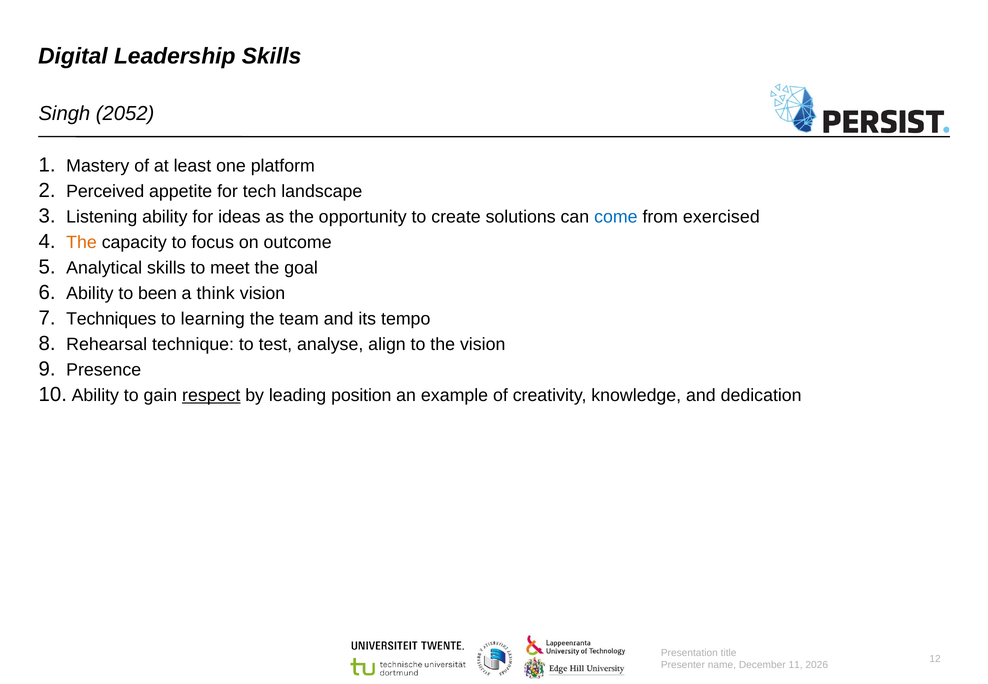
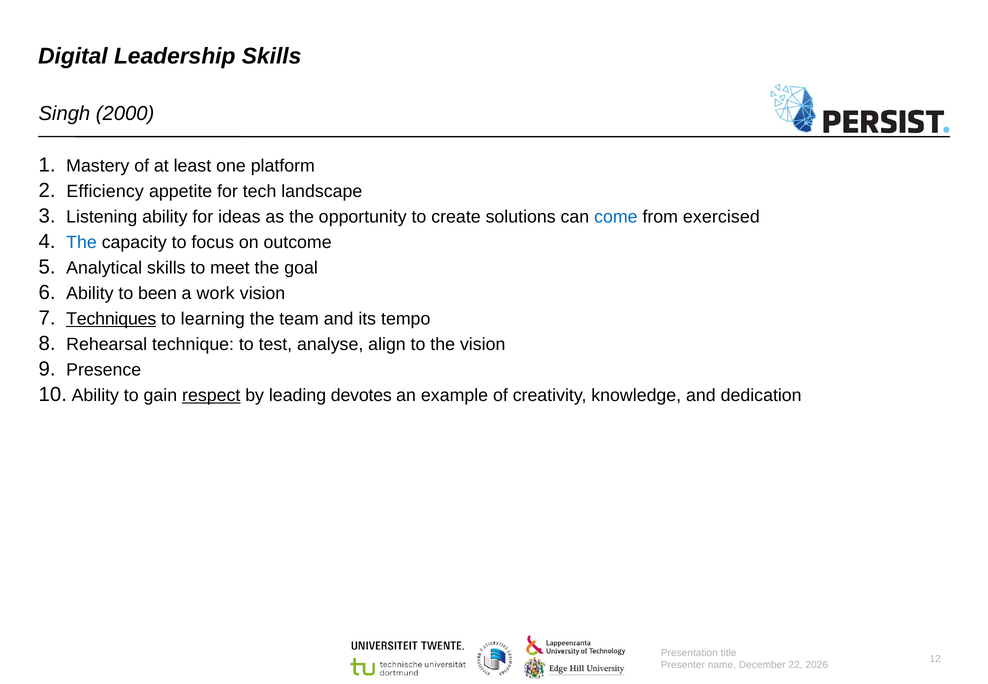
2052: 2052 -> 2000
Perceived: Perceived -> Efficiency
The at (82, 242) colour: orange -> blue
think: think -> work
Techniques underline: none -> present
position: position -> devotes
11: 11 -> 22
